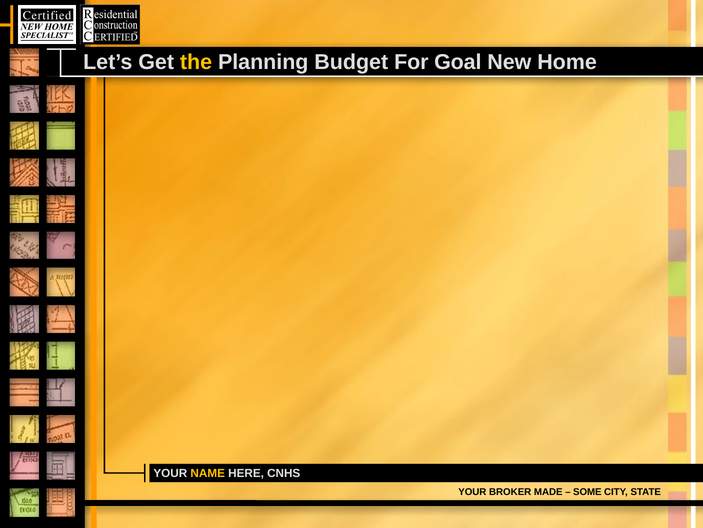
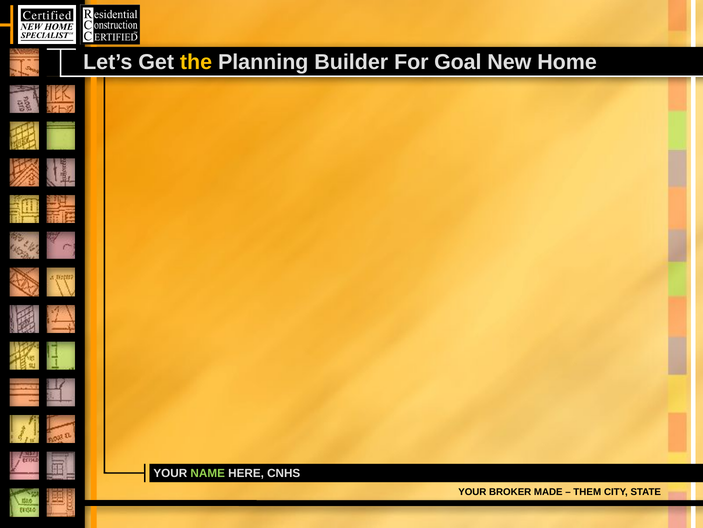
Budget: Budget -> Builder
NAME colour: yellow -> light green
SOME: SOME -> THEM
